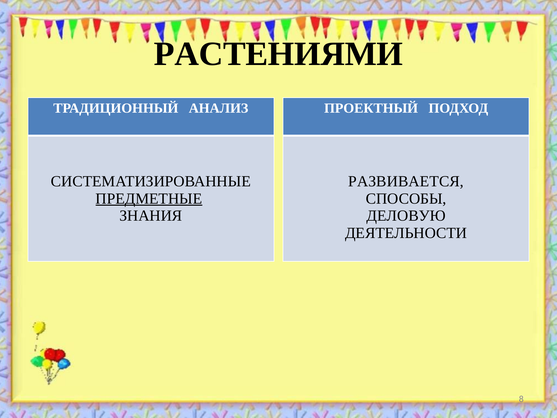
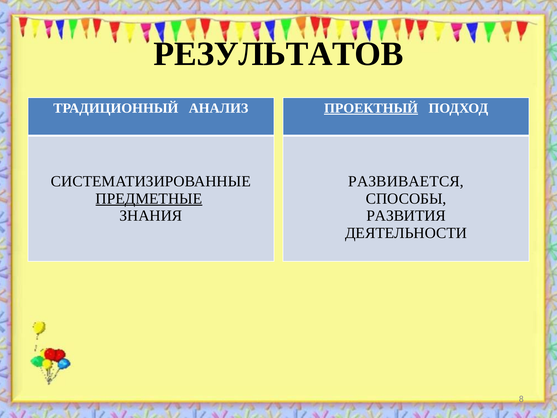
РАСТЕНИЯМИ: РАСТЕНИЯМИ -> РЕЗУЛЬТАТОВ
ПРОЕКТНЫЙ underline: none -> present
ДЕЛОВУЮ: ДЕЛОВУЮ -> РАЗВИТИЯ
